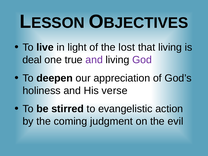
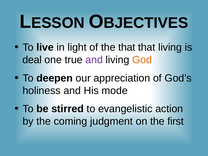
the lost: lost -> that
God colour: purple -> orange
verse: verse -> mode
evil: evil -> first
